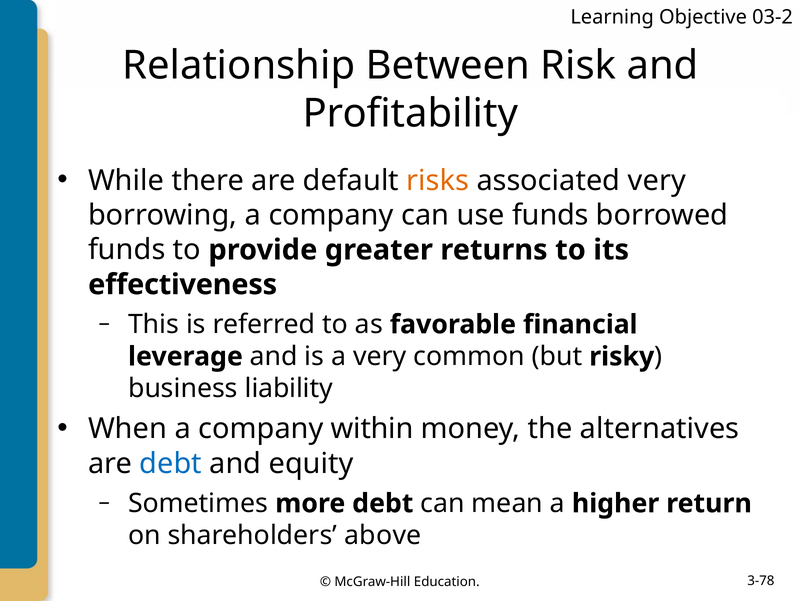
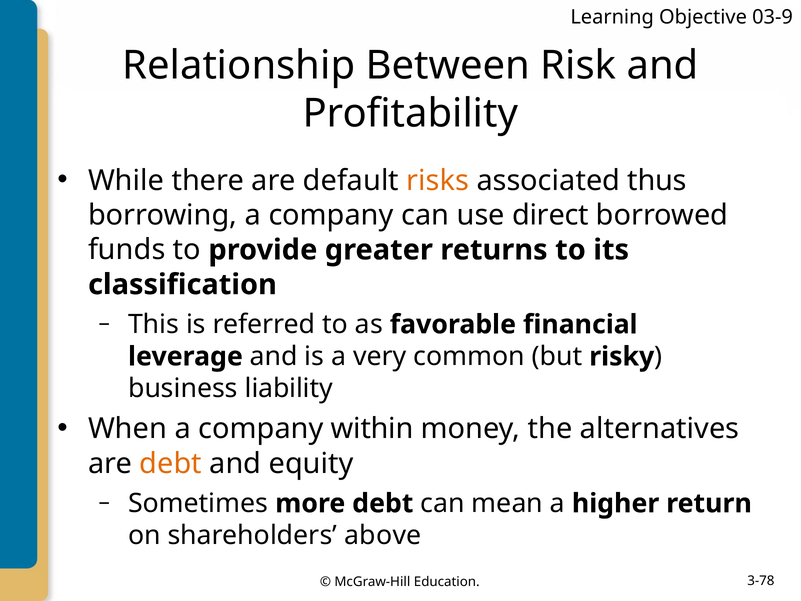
03-2: 03-2 -> 03-9
associated very: very -> thus
use funds: funds -> direct
effectiveness: effectiveness -> classification
debt at (171, 463) colour: blue -> orange
